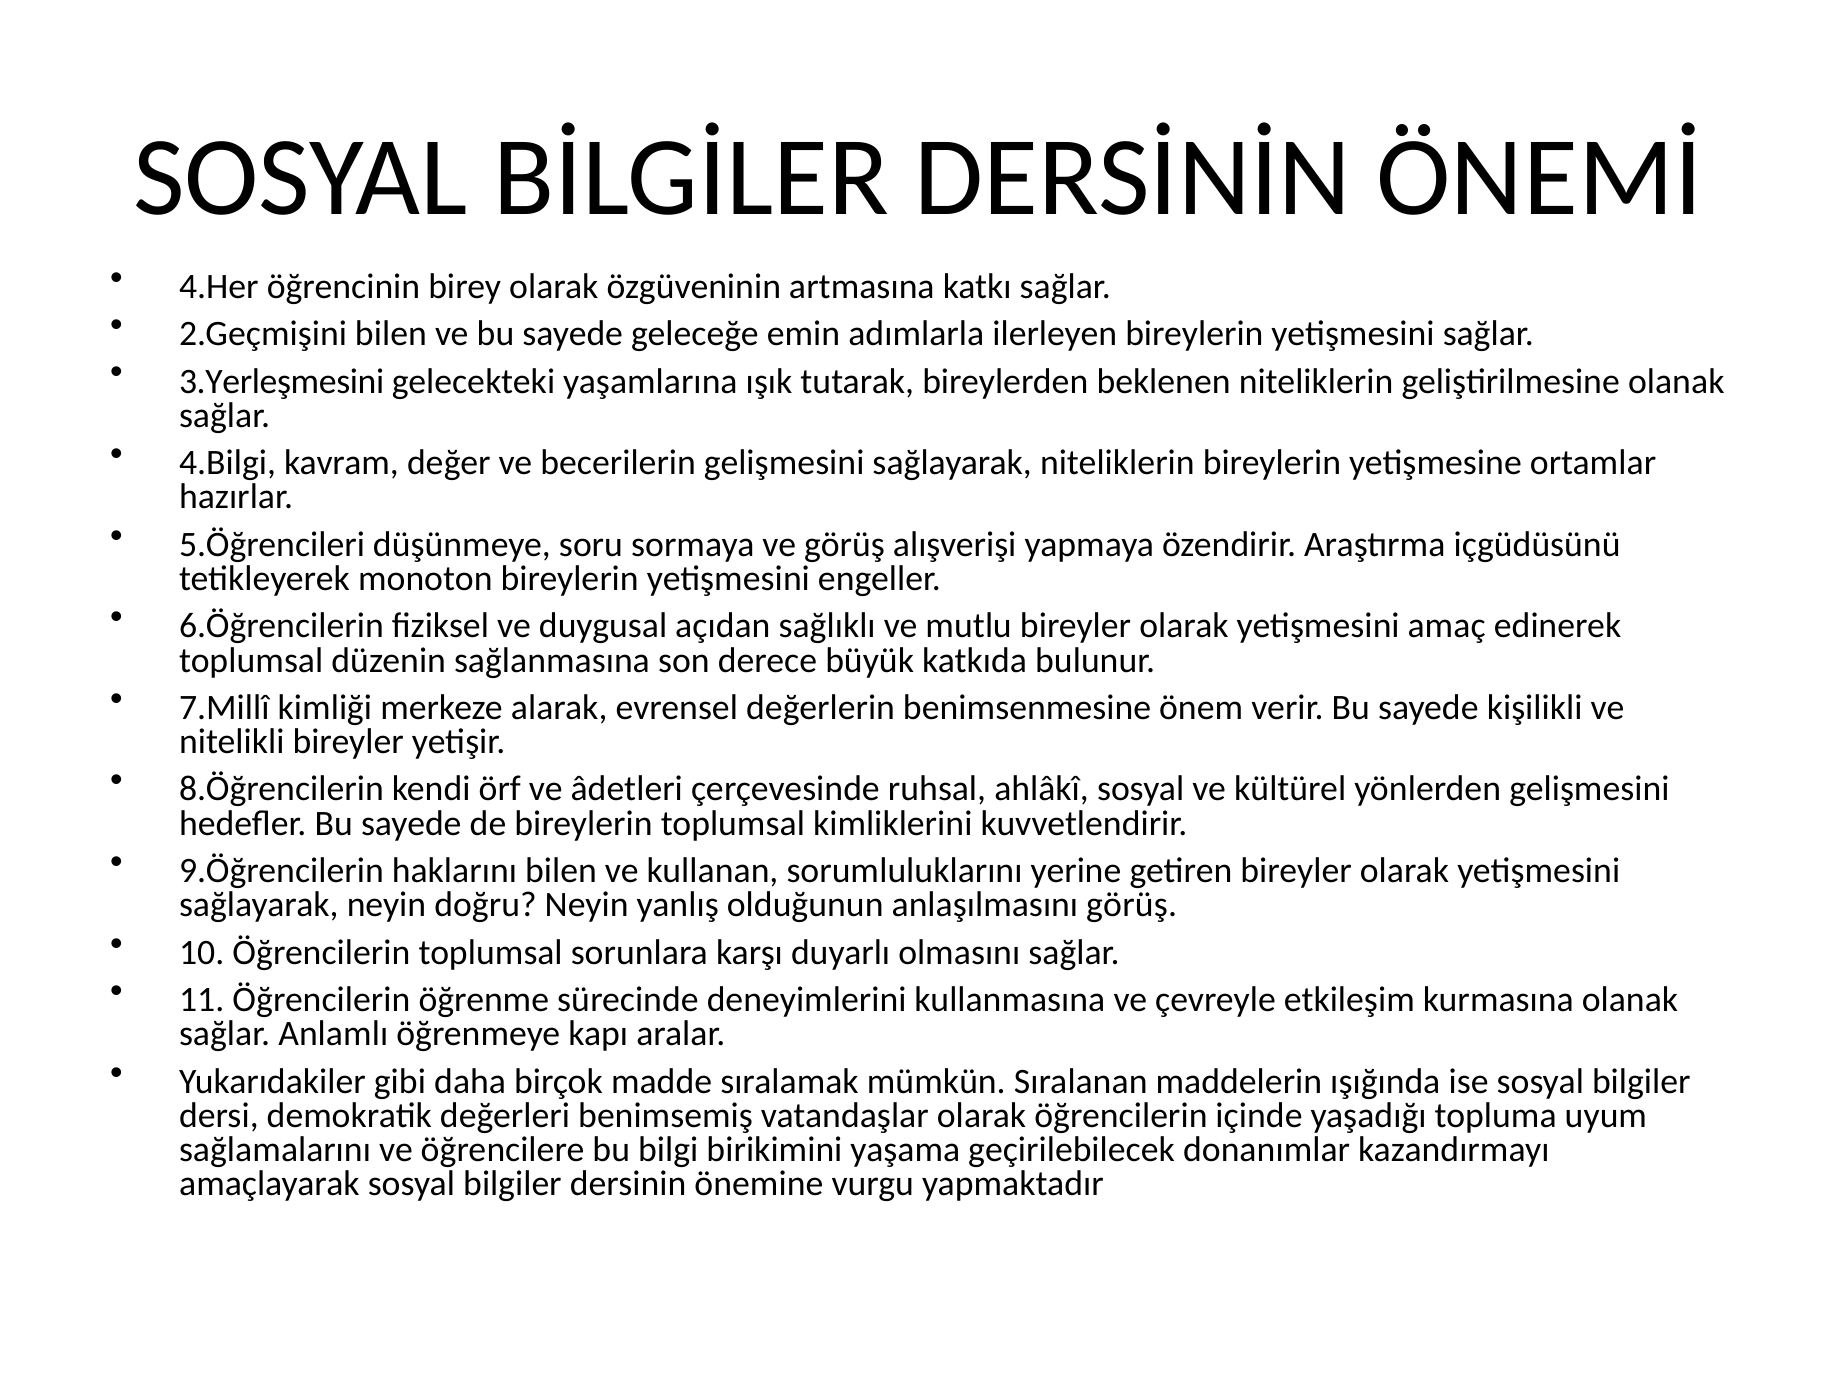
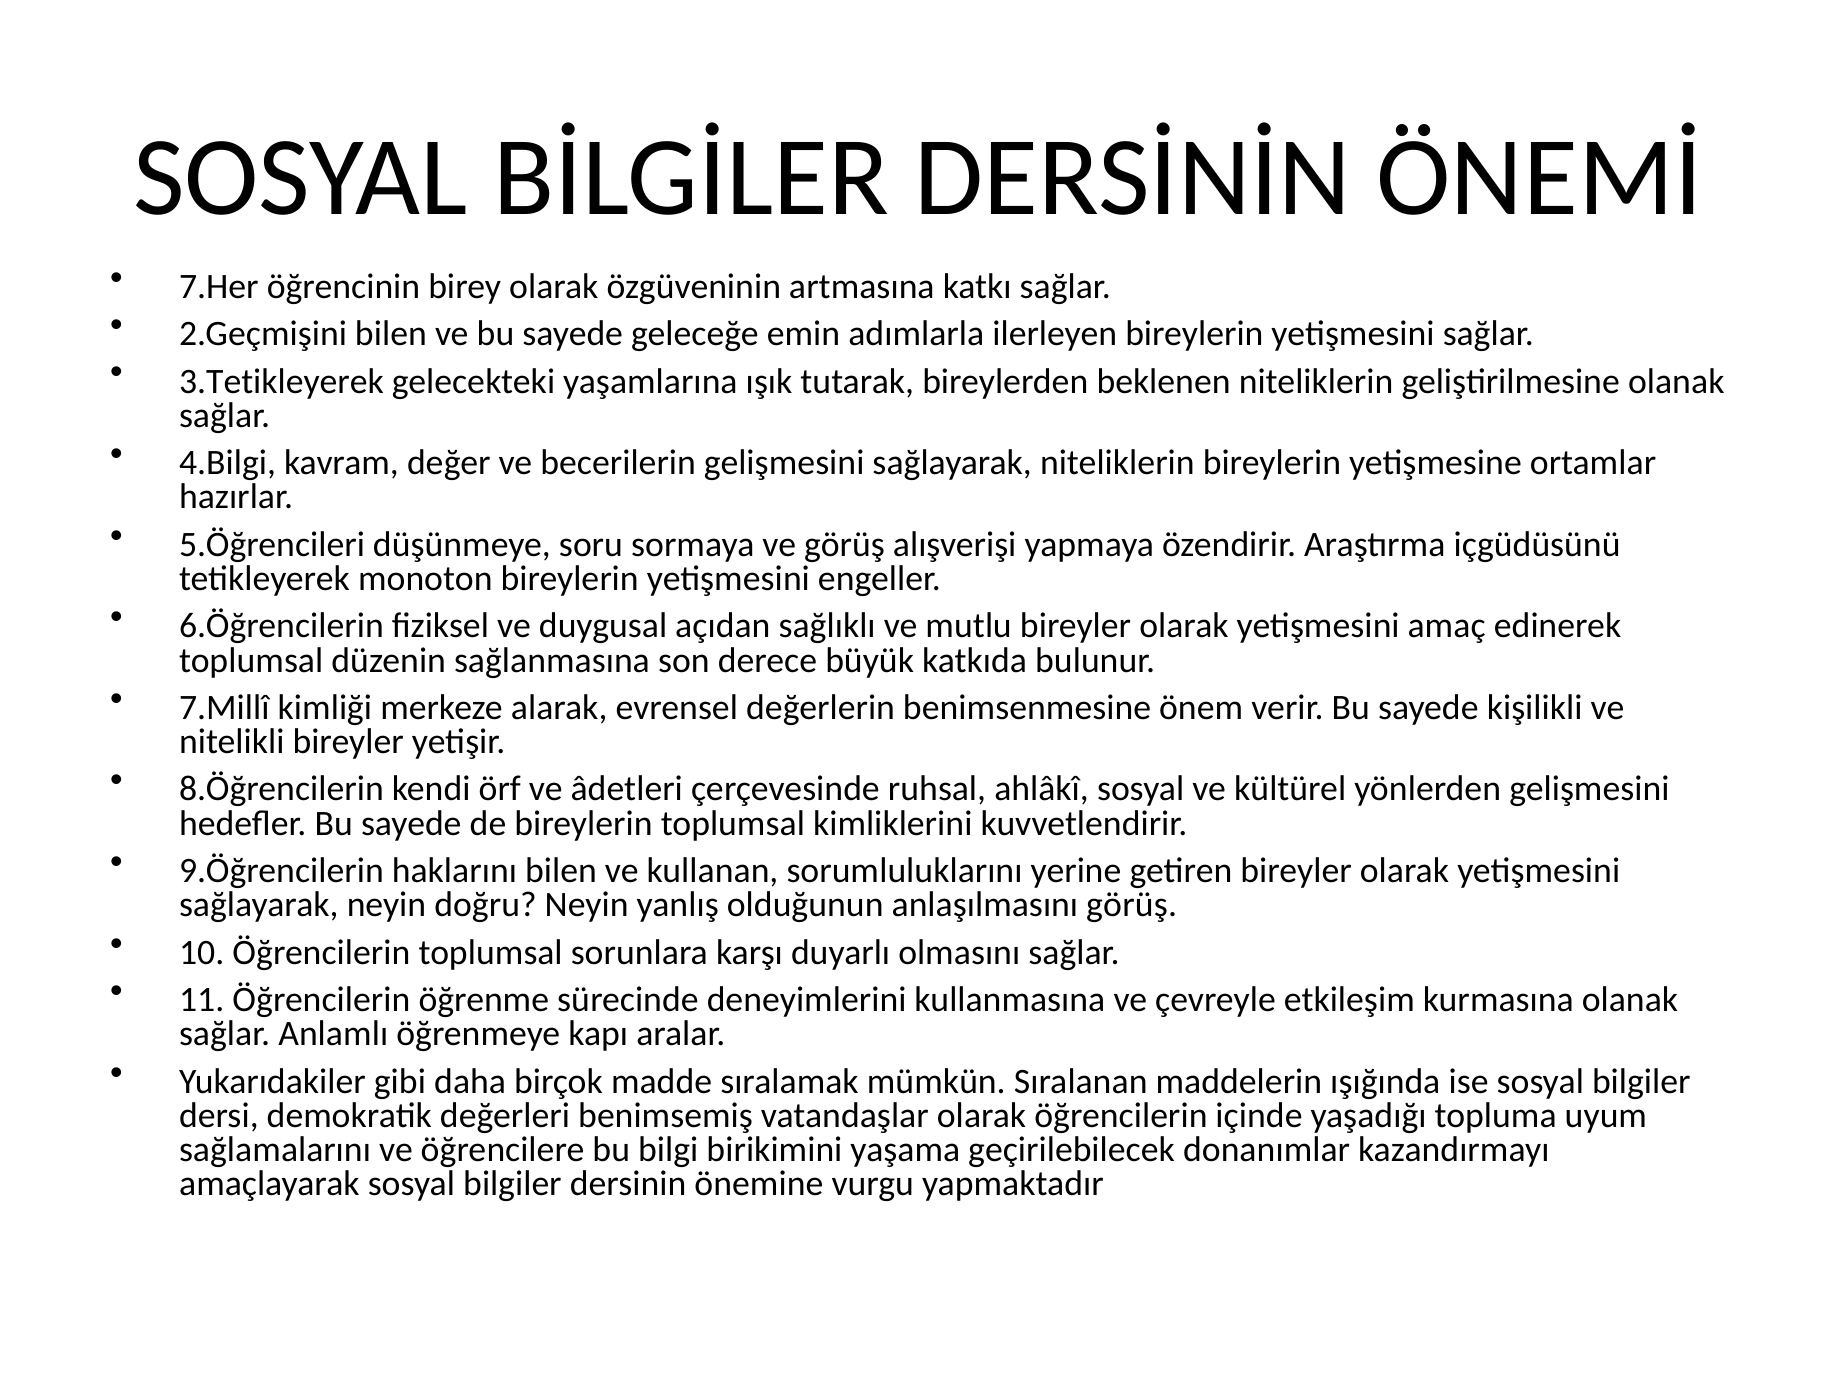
4.Her: 4.Her -> 7.Her
3.Yerleşmesini: 3.Yerleşmesini -> 3.Tetikleyerek
